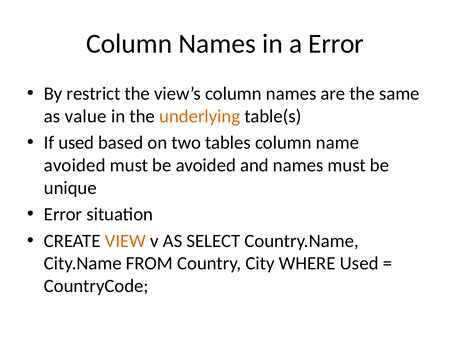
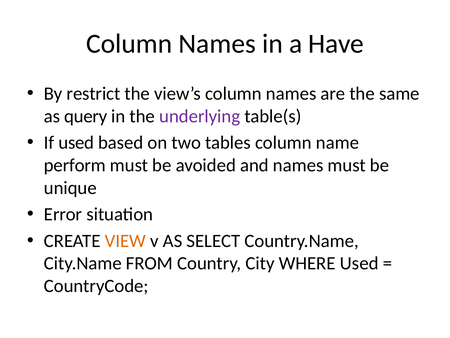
a Error: Error -> Have
value: value -> query
underlying colour: orange -> purple
avoided at (75, 165): avoided -> perform
